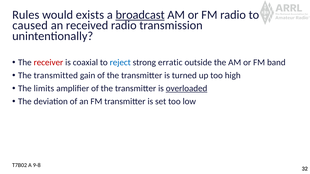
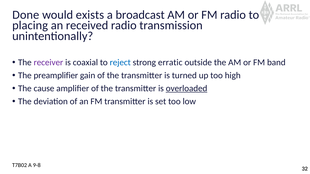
Rules: Rules -> Done
broadcast underline: present -> none
caused: caused -> placing
receiver colour: red -> purple
transmitted: transmitted -> preamplifier
limits: limits -> cause
